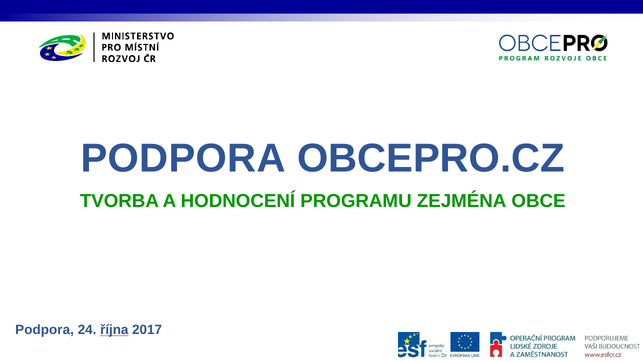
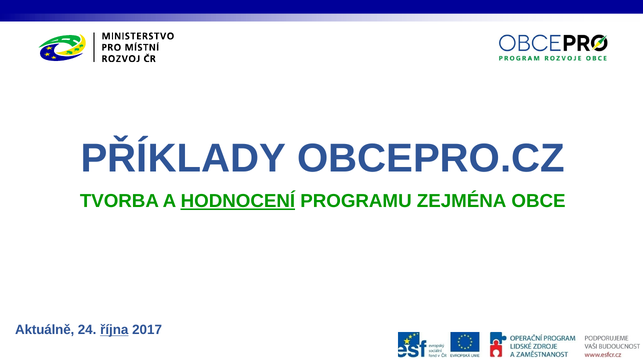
PODPORA at (183, 159): PODPORA -> PŘÍKLADY
HODNOCENÍ underline: none -> present
Podpora at (45, 330): Podpora -> Aktuálně
